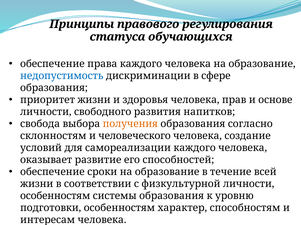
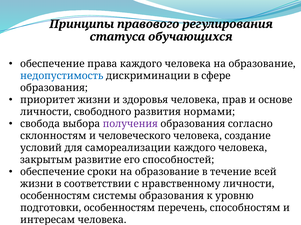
напитков: напитков -> нормами
получения colour: orange -> purple
оказывает: оказывает -> закрытым
физкультурной: физкультурной -> нравственному
характер: характер -> перечень
